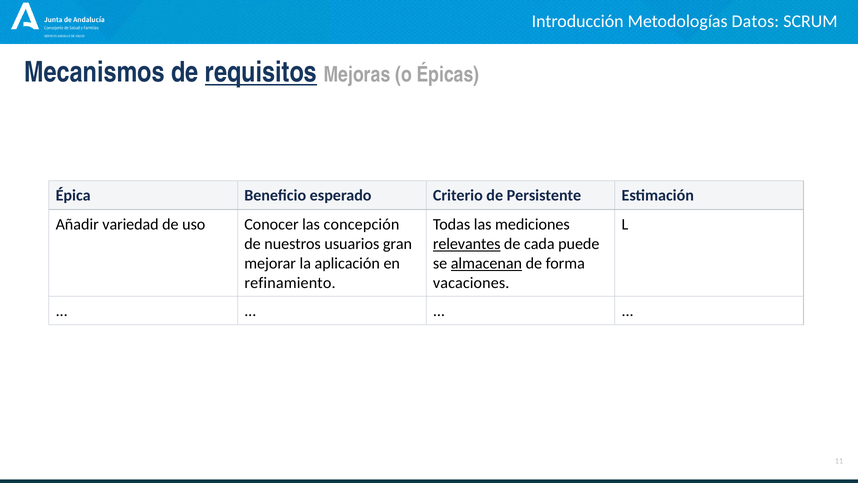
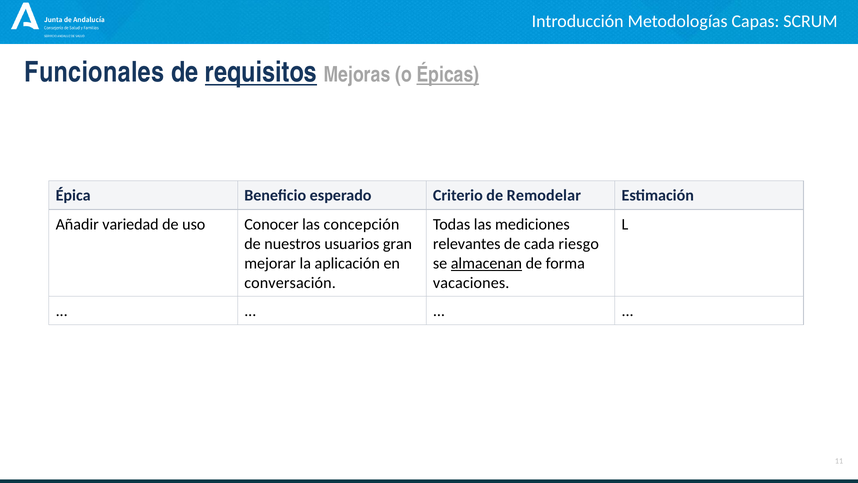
Datos: Datos -> Capas
Mecanismos: Mecanismos -> Funcionales
Épicas underline: none -> present
Persistente: Persistente -> Remodelar
relevantes underline: present -> none
puede: puede -> riesgo
refinamiento: refinamiento -> conversación
